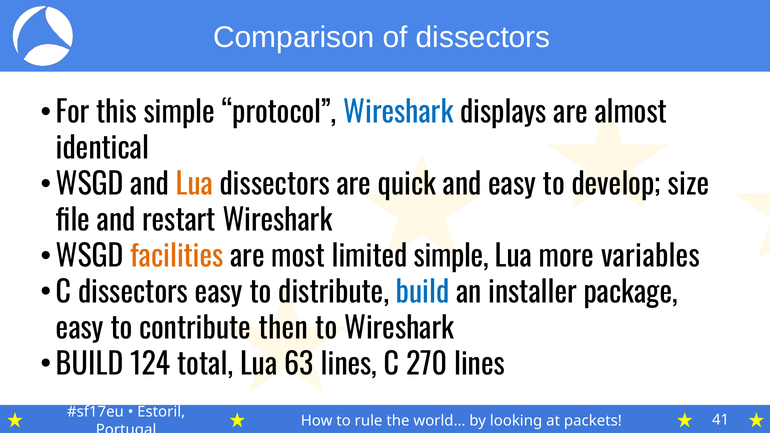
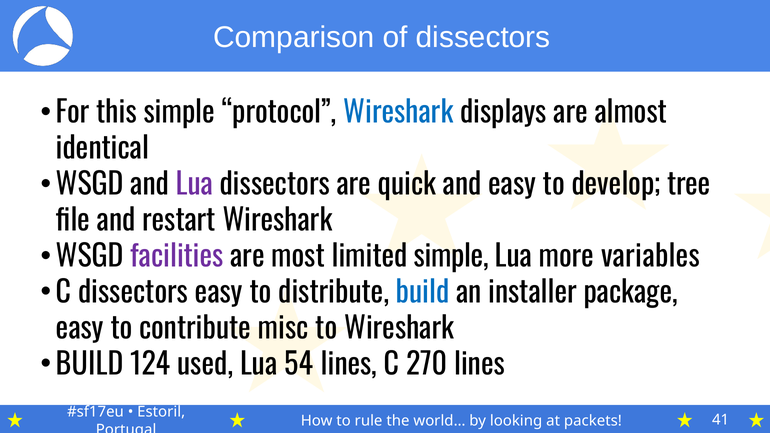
Lua at (194, 185) colour: orange -> purple
size: size -> tree
facilities colour: orange -> purple
then: then -> misc
total: total -> used
63: 63 -> 54
